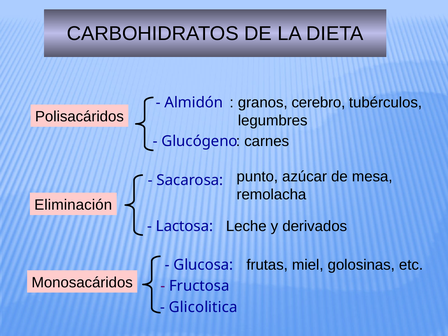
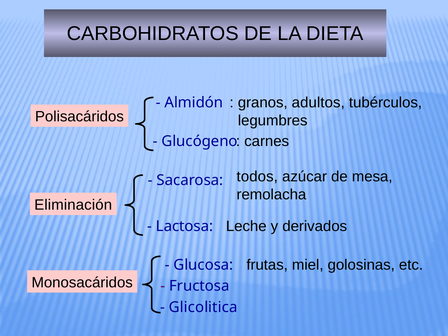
cerebro: cerebro -> adultos
punto: punto -> todos
